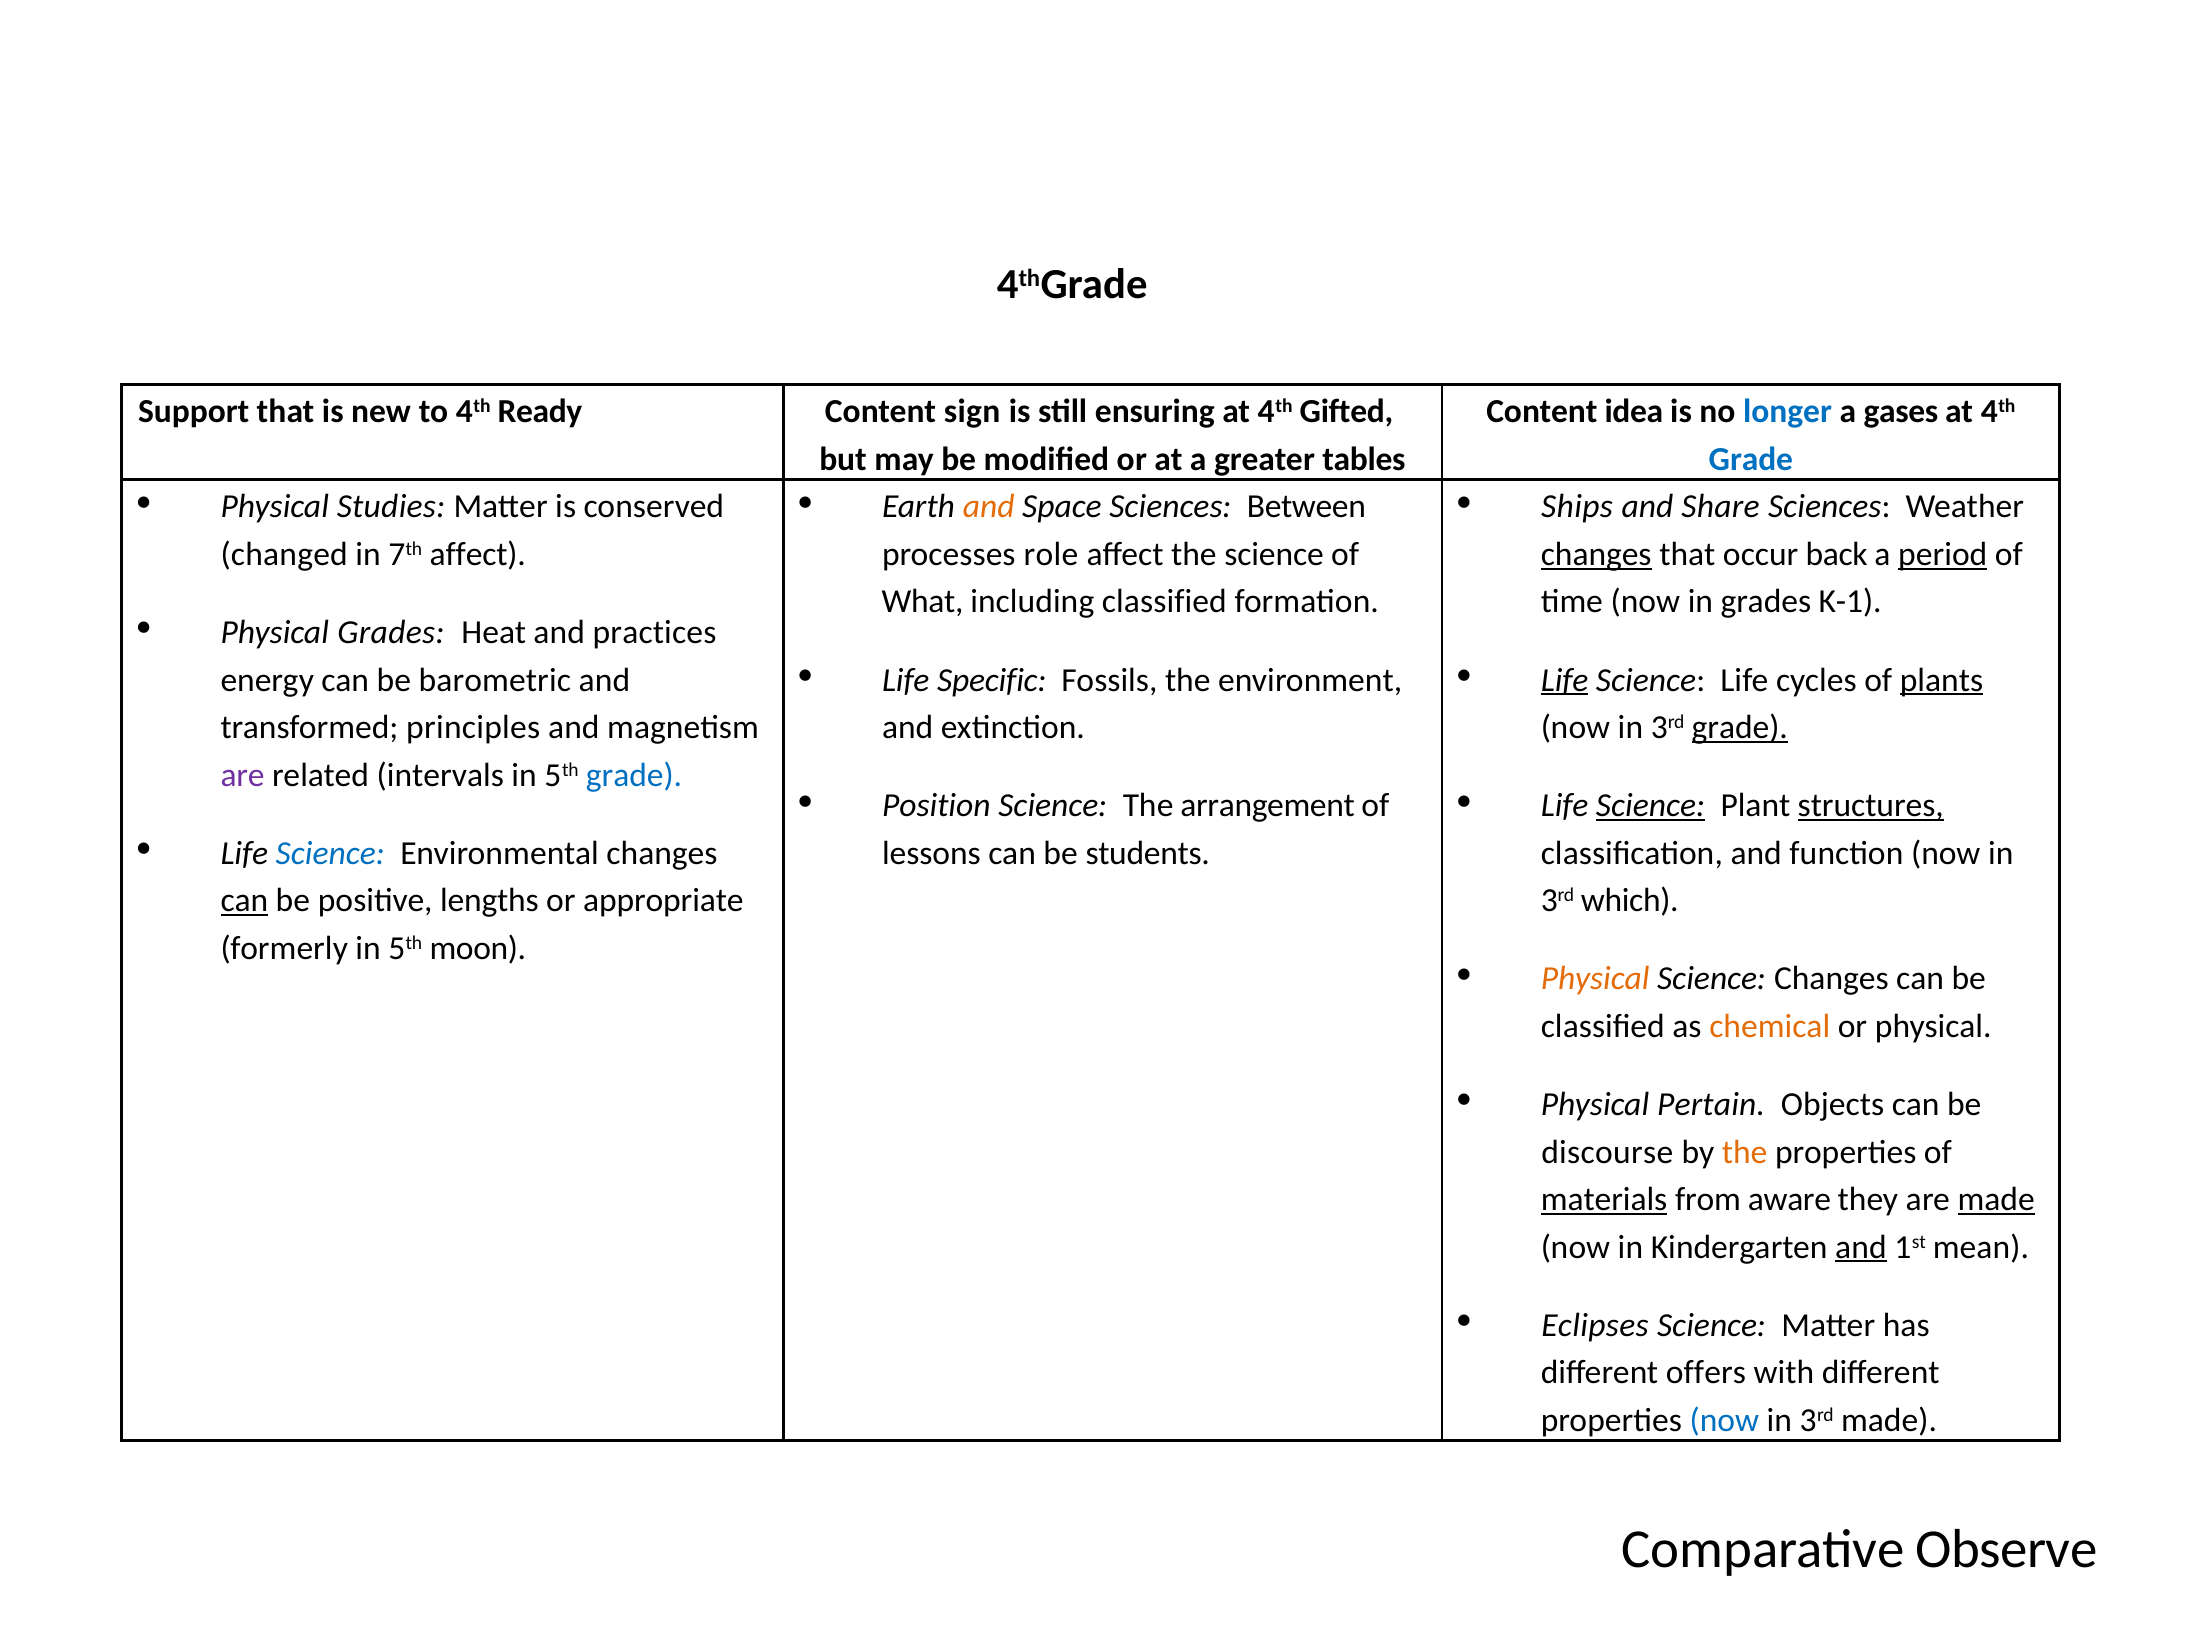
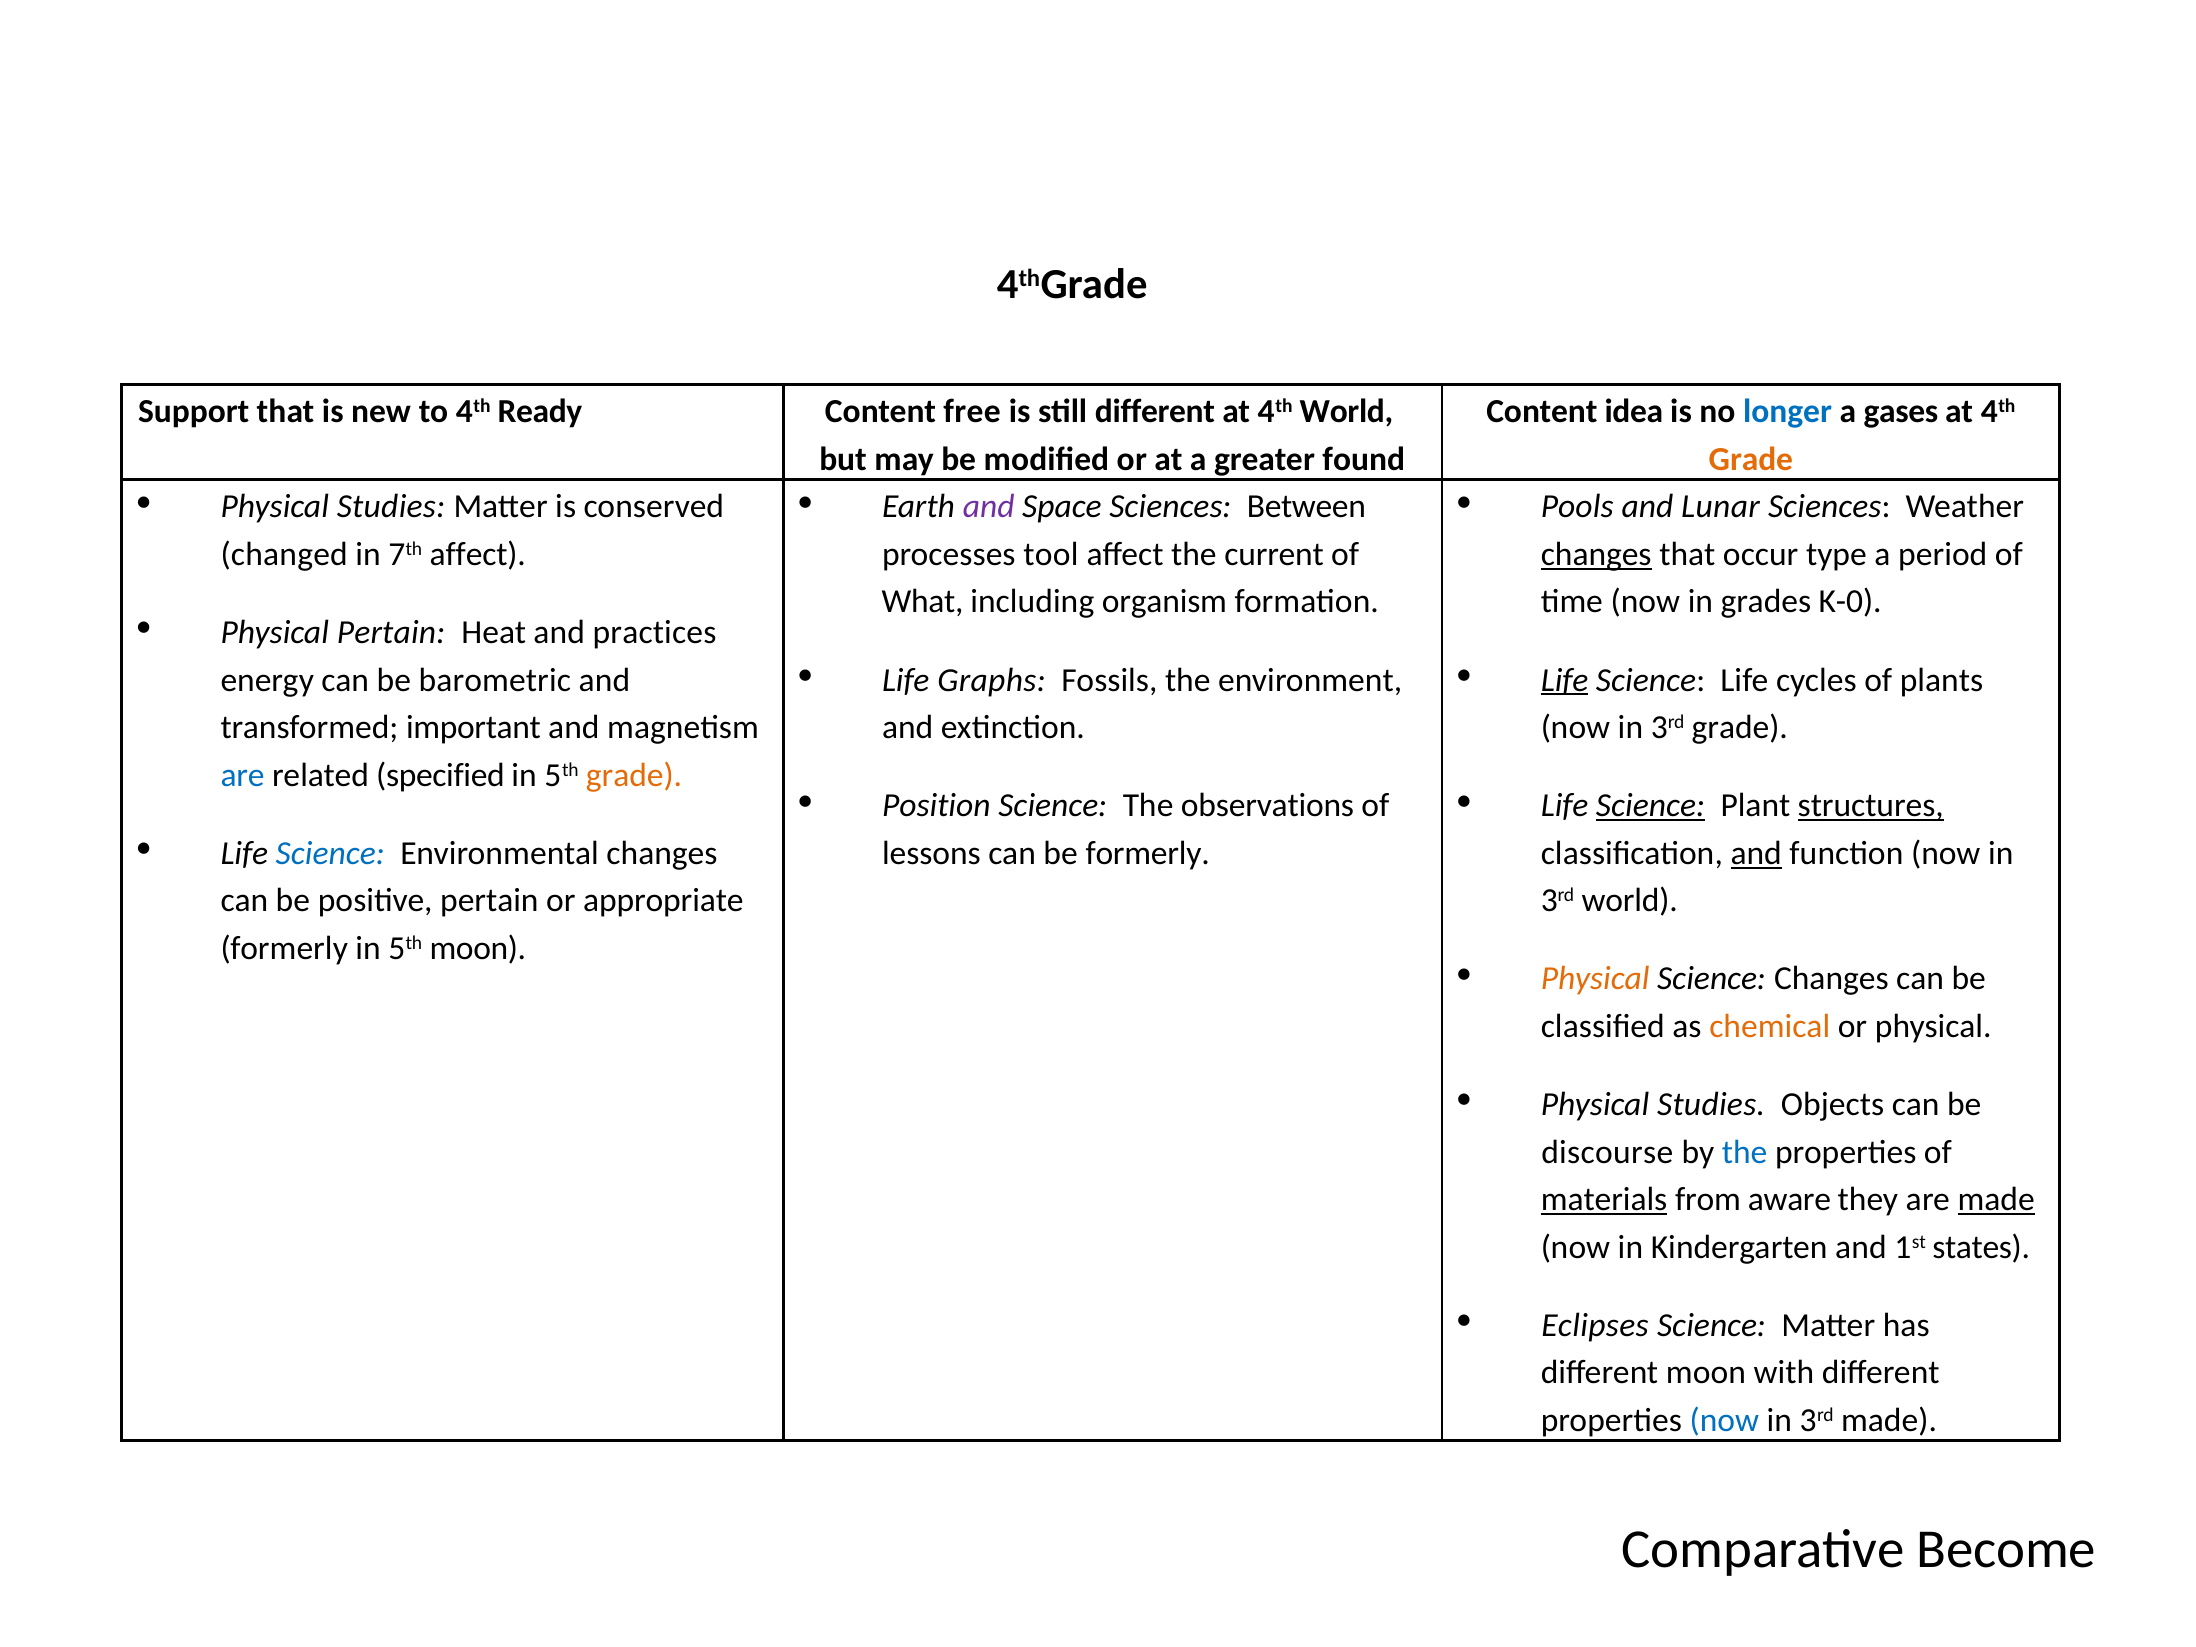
sign: sign -> free
still ensuring: ensuring -> different
4th Gifted: Gifted -> World
tables: tables -> found
Grade at (1751, 459) colour: blue -> orange
and at (989, 507) colour: orange -> purple
Ships: Ships -> Pools
Share: Share -> Lunar
role: role -> tool
the science: science -> current
back: back -> type
period underline: present -> none
including classified: classified -> organism
K-1: K-1 -> K-0
Physical Grades: Grades -> Pertain
Specific: Specific -> Graphs
plants underline: present -> none
principles: principles -> important
grade at (1740, 728) underline: present -> none
are at (243, 775) colour: purple -> blue
intervals: intervals -> specified
grade at (634, 775) colour: blue -> orange
arrangement: arrangement -> observations
be students: students -> formerly
and at (1756, 853) underline: none -> present
can at (244, 901) underline: present -> none
positive lengths: lengths -> pertain
3rd which: which -> world
Pertain at (1711, 1104): Pertain -> Studies
the at (1745, 1152) colour: orange -> blue
and at (1861, 1247) underline: present -> none
mean: mean -> states
different offers: offers -> moon
Observe: Observe -> Become
